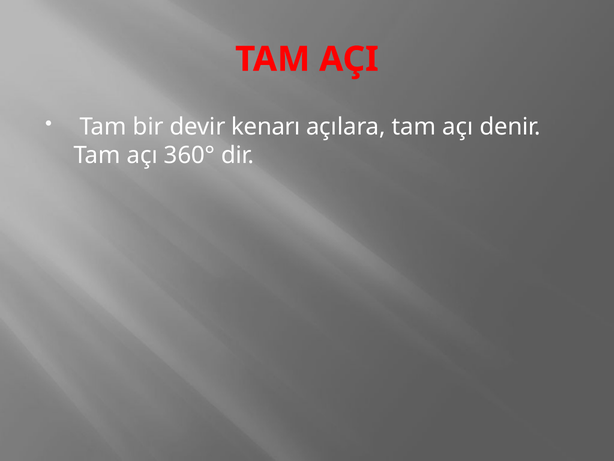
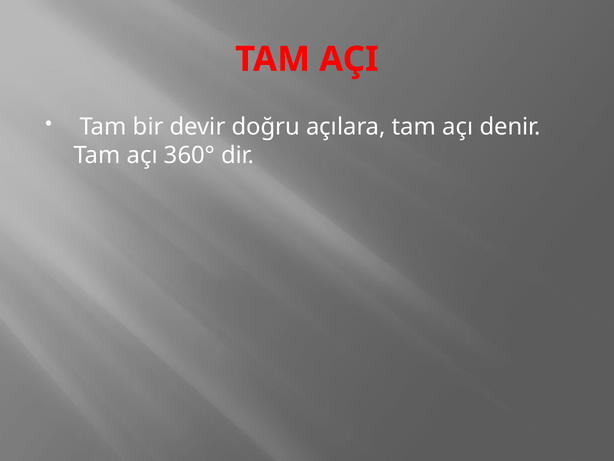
kenarı: kenarı -> doğru
